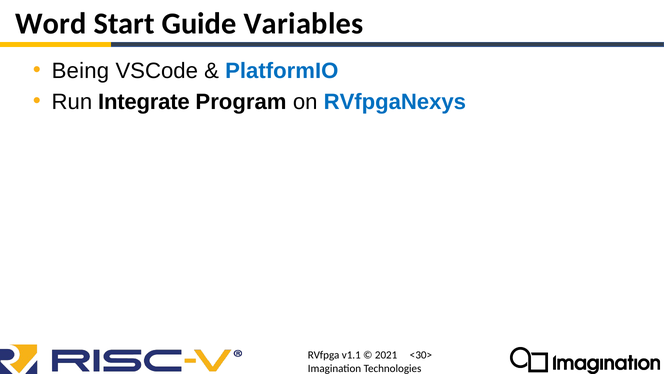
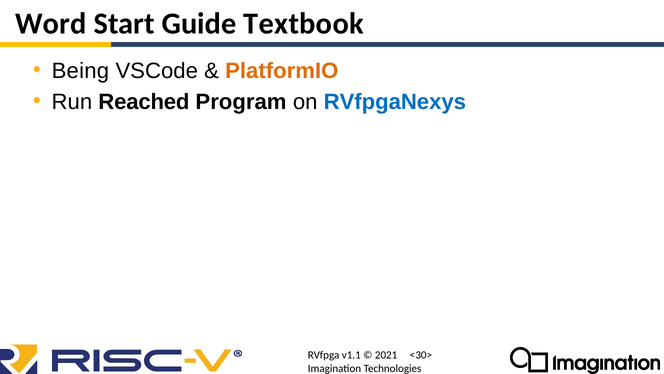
Variables: Variables -> Textbook
PlatformIO colour: blue -> orange
Integrate: Integrate -> Reached
